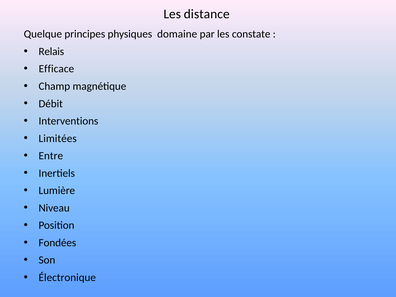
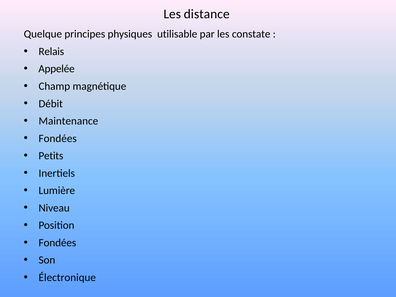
domaine: domaine -> utilisable
Efficace: Efficace -> Appelée
Interventions: Interventions -> Maintenance
Limitées at (58, 138): Limitées -> Fondées
Entre: Entre -> Petits
